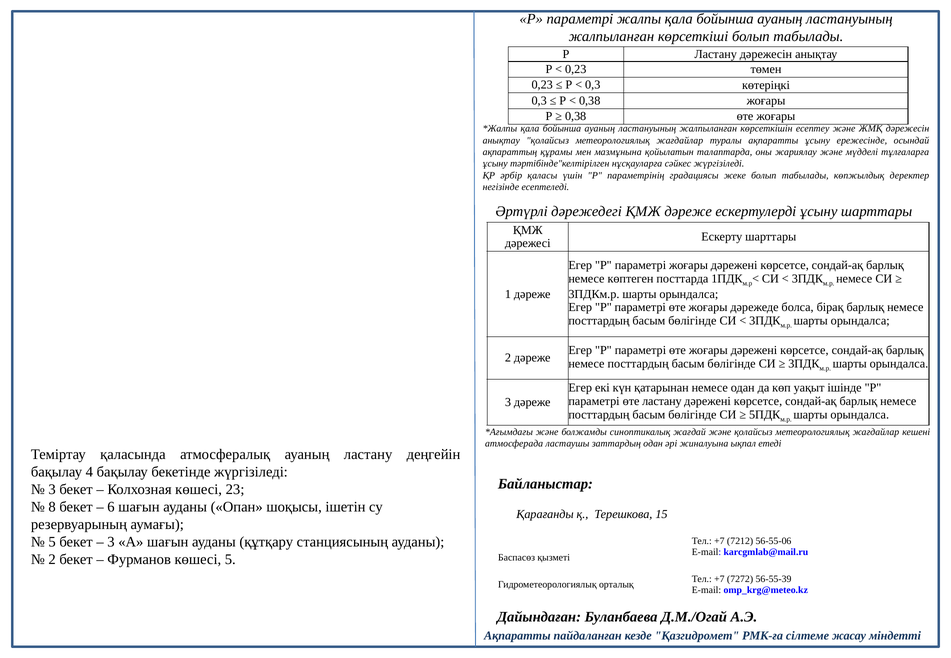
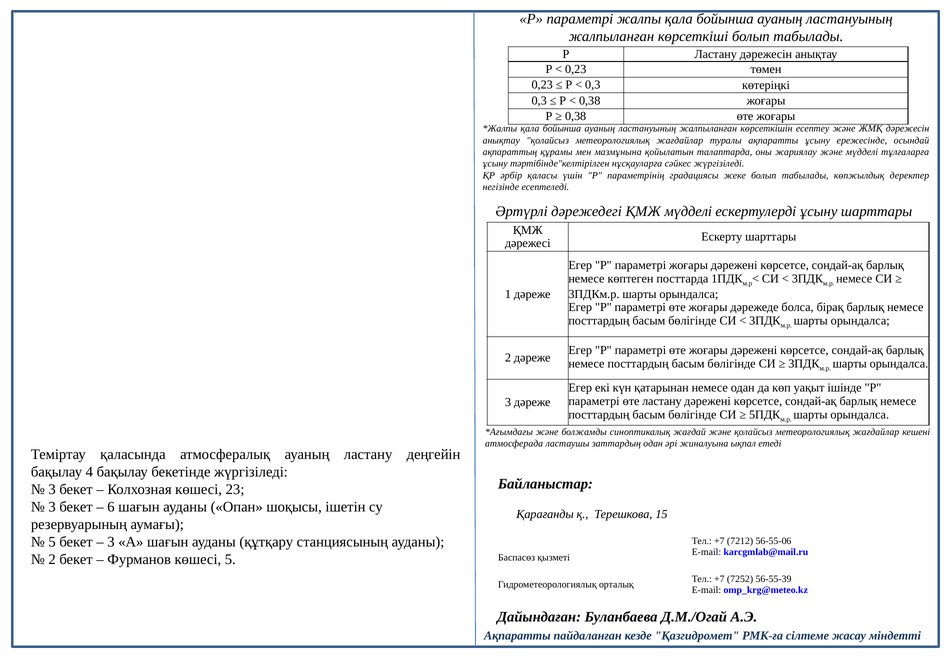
ҚМЖ дәреже: дәреже -> мүдделі
8 at (52, 507): 8 -> 3
7272: 7272 -> 7252
